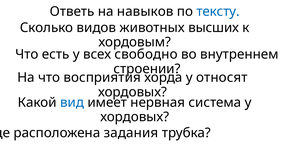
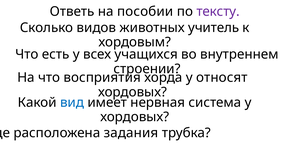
навыков: навыков -> пособии
тексту colour: blue -> purple
высших: высших -> учитель
свободно: свободно -> учащихся
